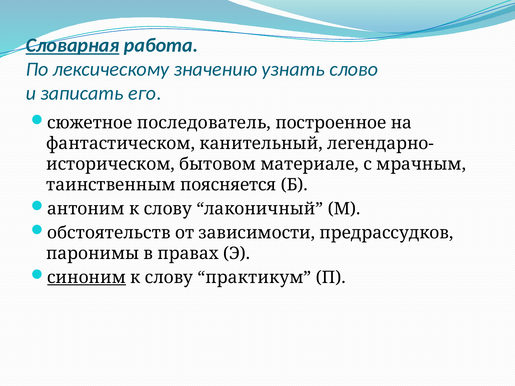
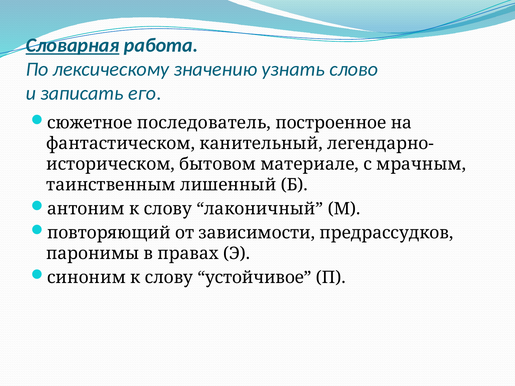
поясняется: поясняется -> лишенный
обстоятельств: обстоятельств -> повторяющий
синоним underline: present -> none
практикум: практикум -> устойчивое
